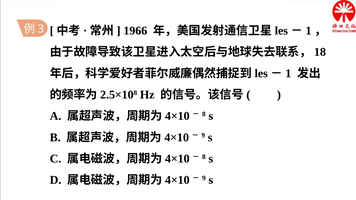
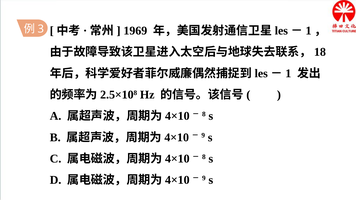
1966: 1966 -> 1969
